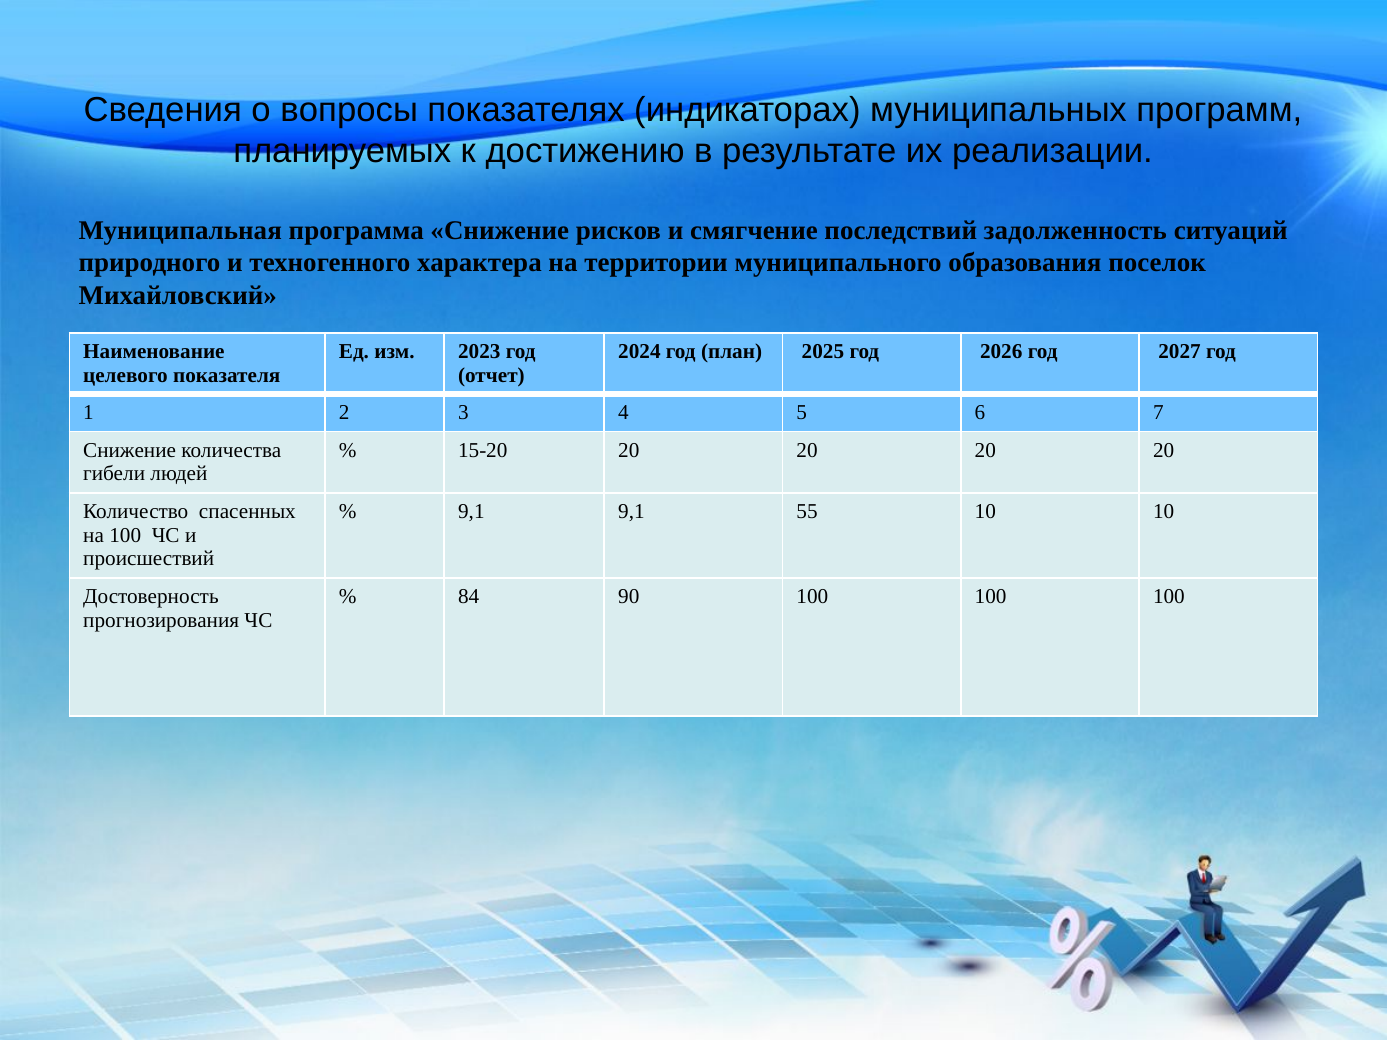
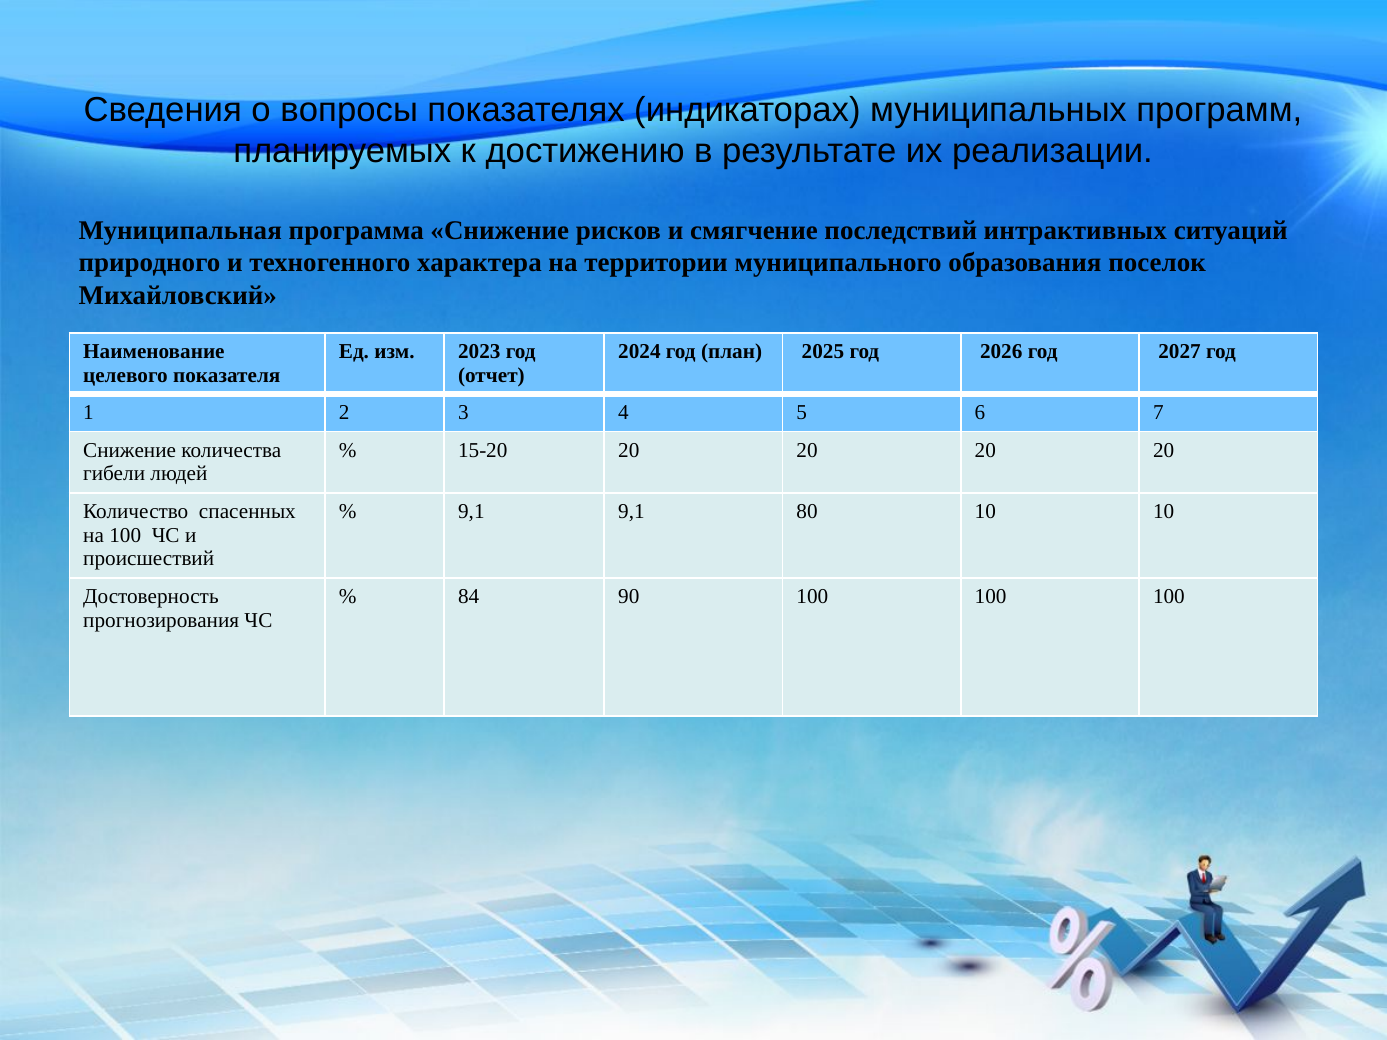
задолженность: задолженность -> интрактивных
55: 55 -> 80
